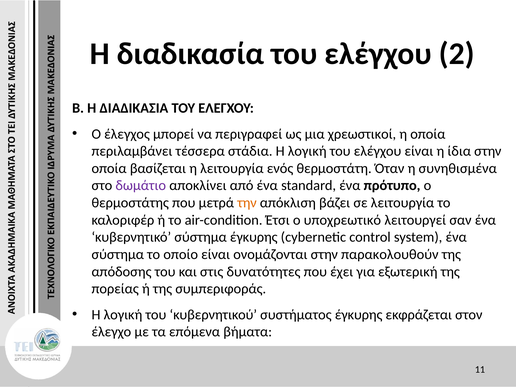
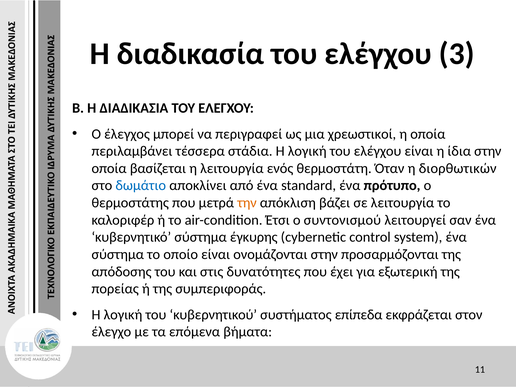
2: 2 -> 3
συνηθισμένα: συνηθισμένα -> διορθωτικών
δωμάτιο colour: purple -> blue
υποχρεωτικό: υποχρεωτικό -> συντονισμού
παρακολουθούν: παρακολουθούν -> προσαρμόζονται
συστήματος έγκυρης: έγκυρης -> επίπεδα
